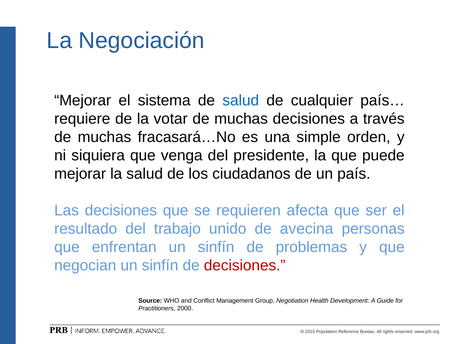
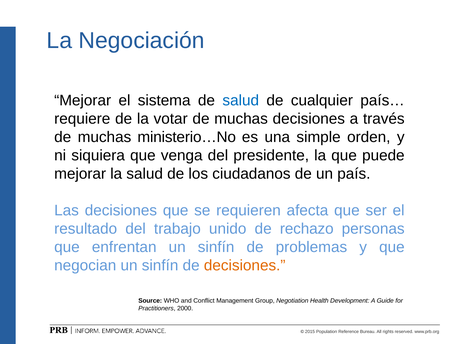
fracasará…No: fracasará…No -> ministerio…No
avecina: avecina -> rechazo
decisiones at (245, 266) colour: red -> orange
